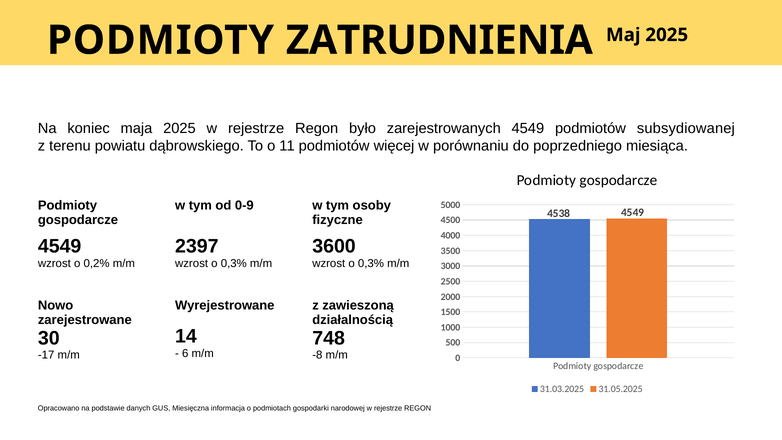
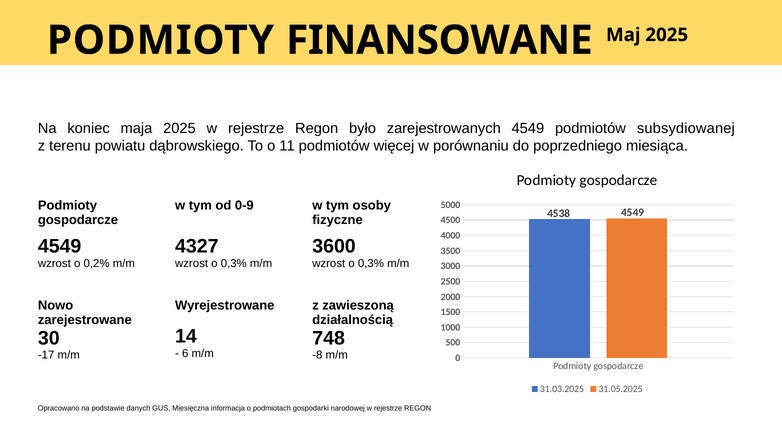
ZATRUDNIENIA: ZATRUDNIENIA -> FINANSOWANE
2397: 2397 -> 4327
